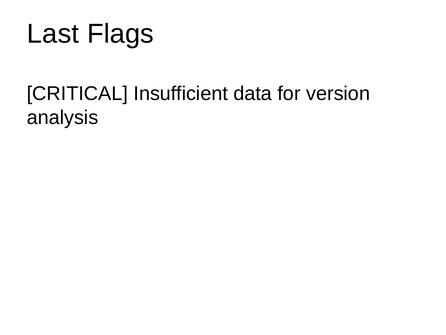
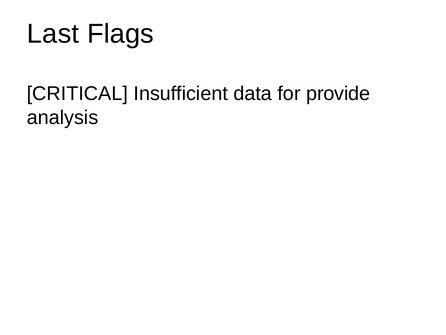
version: version -> provide
